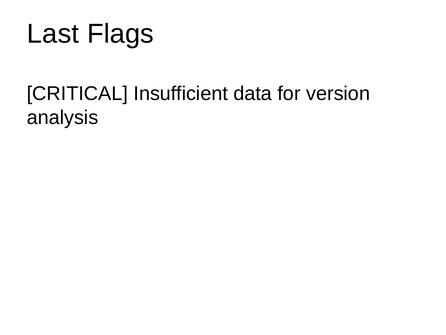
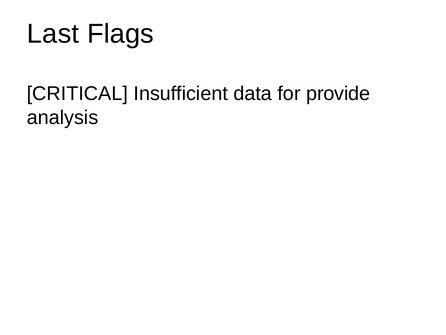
version: version -> provide
